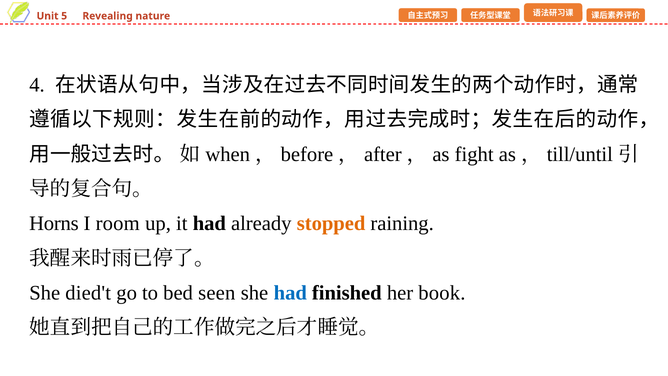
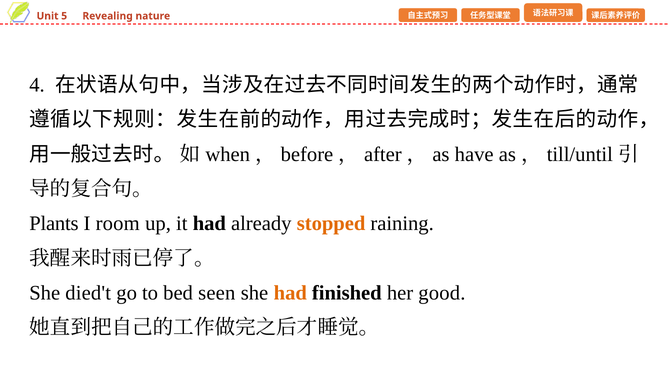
fight: fight -> have
Horns: Horns -> Plants
had at (290, 293) colour: blue -> orange
book: book -> good
